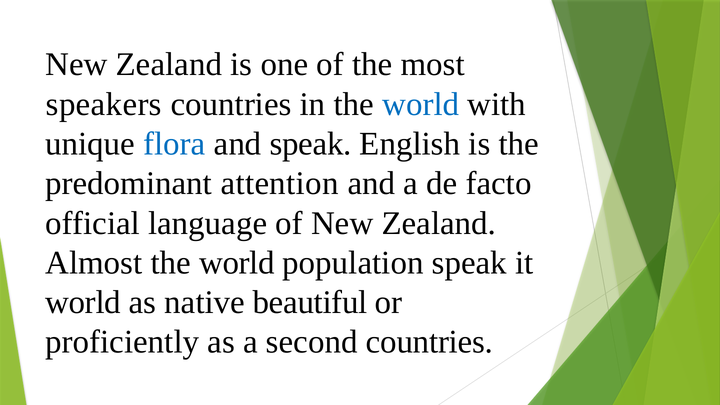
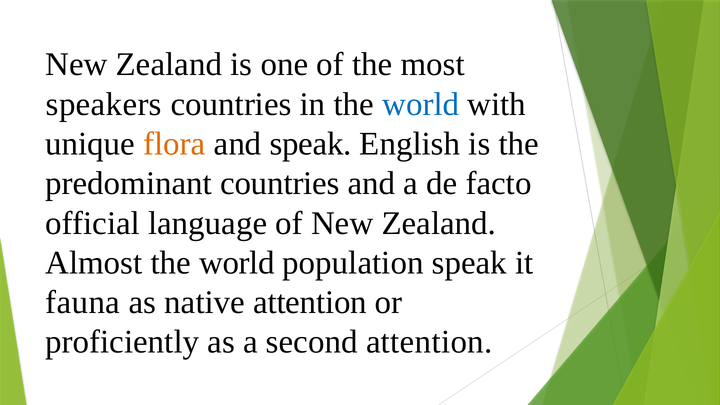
flora colour: blue -> orange
predominant attention: attention -> countries
world at (83, 302): world -> fauna
native beautiful: beautiful -> attention
second countries: countries -> attention
